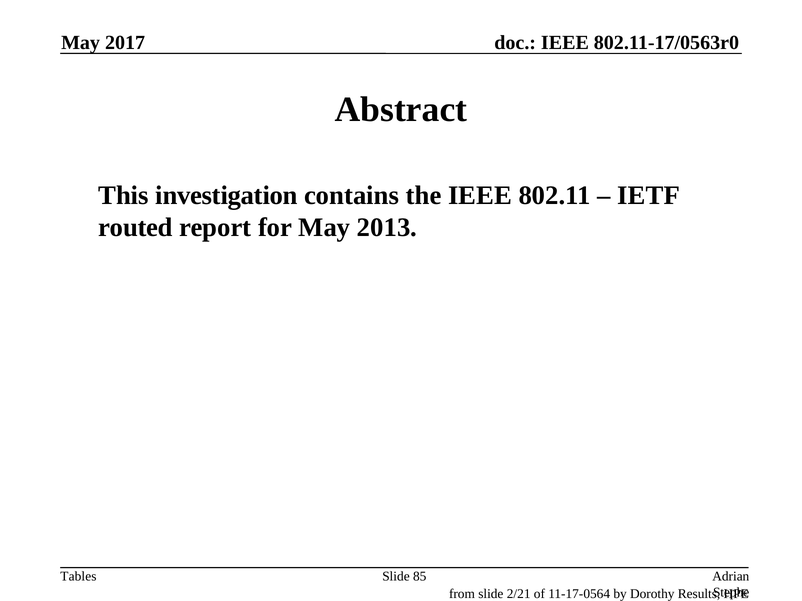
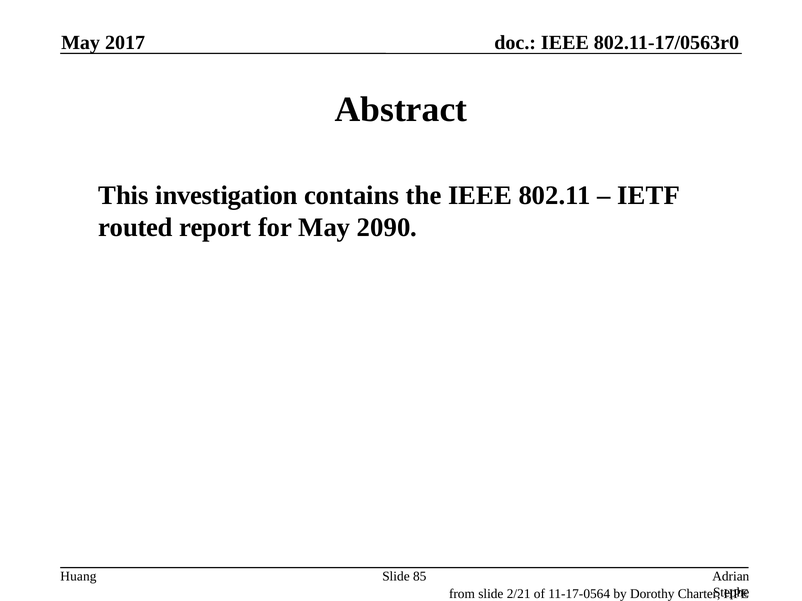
2013: 2013 -> 2090
Tables: Tables -> Huang
Results: Results -> Charter
